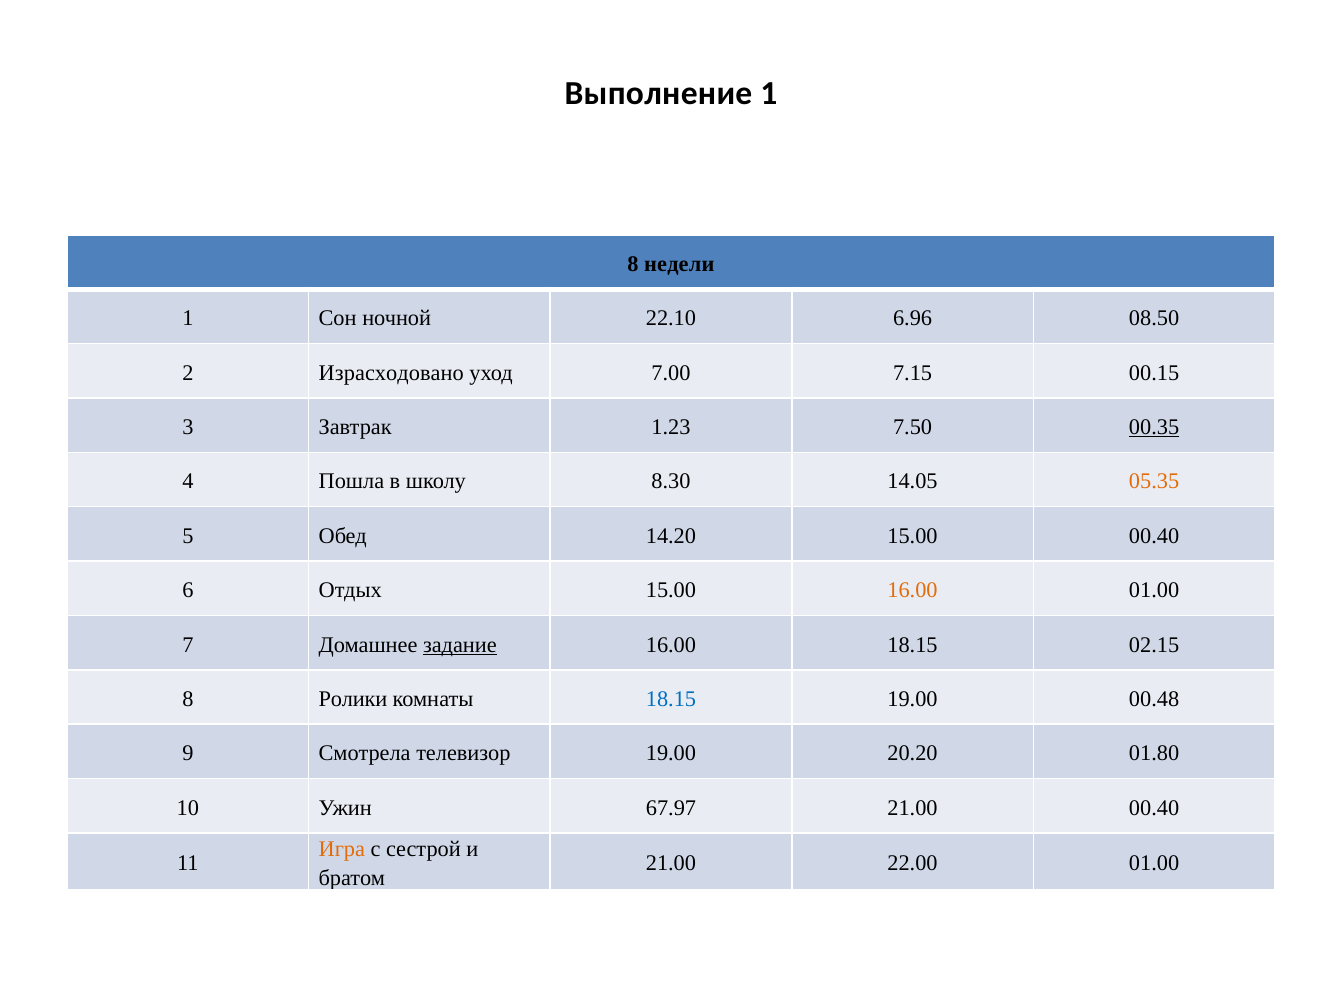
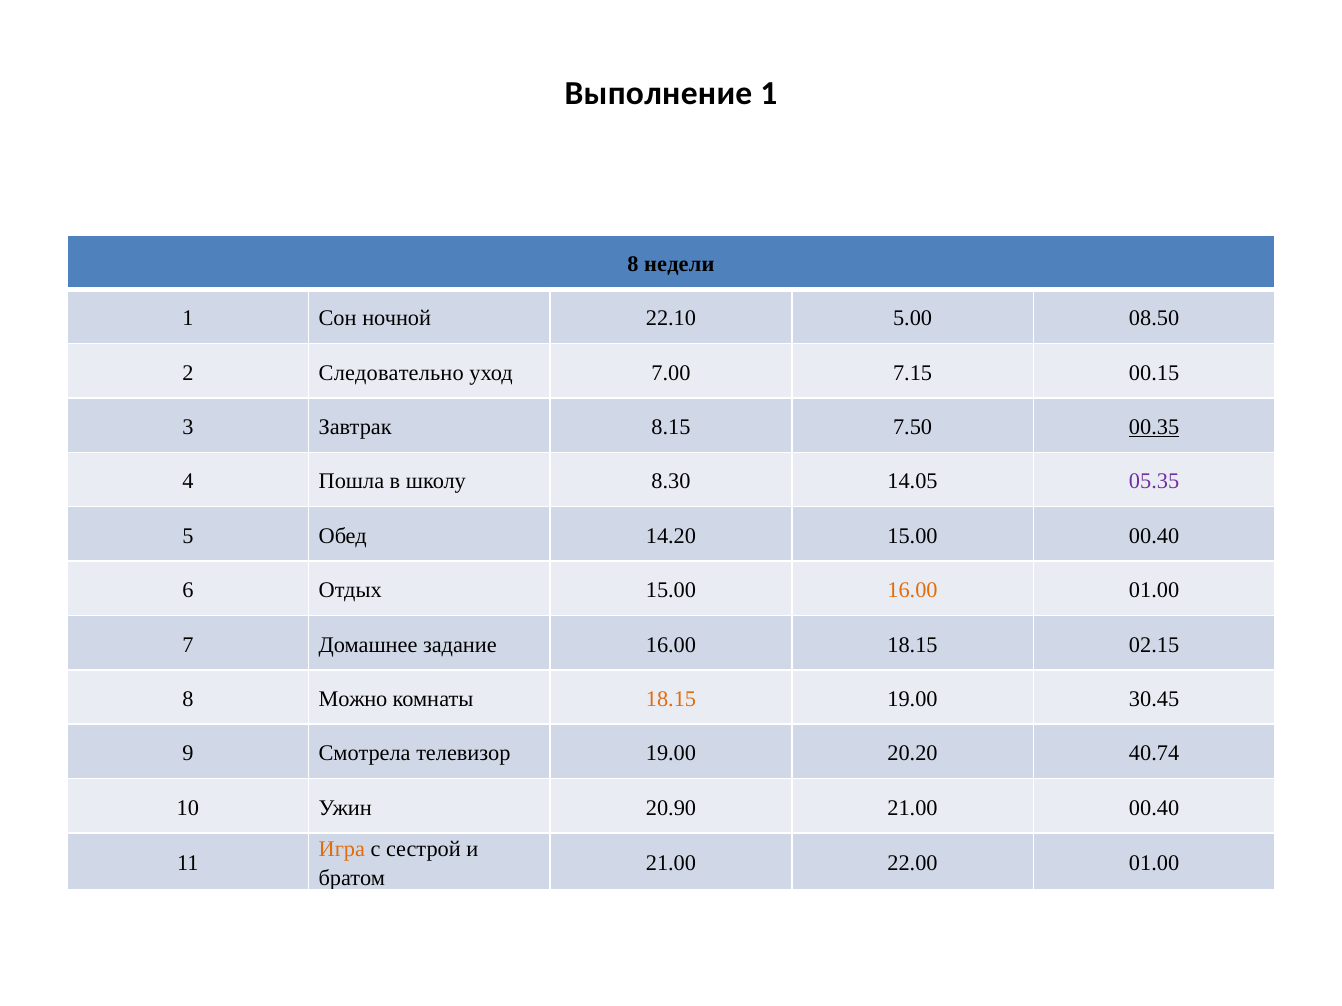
6.96: 6.96 -> 5.00
Израсходовано: Израсходовано -> Следовательно
1.23: 1.23 -> 8.15
05.35 colour: orange -> purple
задание underline: present -> none
Ролики: Ролики -> Можно
18.15 at (671, 699) colour: blue -> orange
00.48: 00.48 -> 30.45
01.80: 01.80 -> 40.74
67.97: 67.97 -> 20.90
